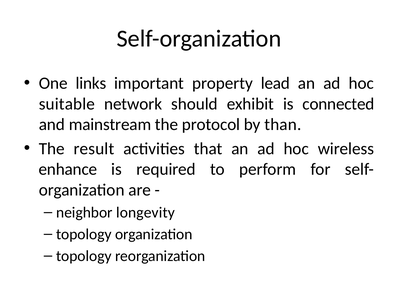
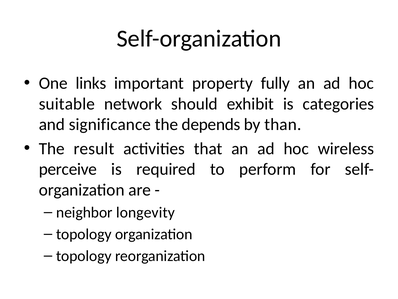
lead: lead -> fully
connected: connected -> categories
mainstream: mainstream -> significance
protocol: protocol -> depends
enhance: enhance -> perceive
